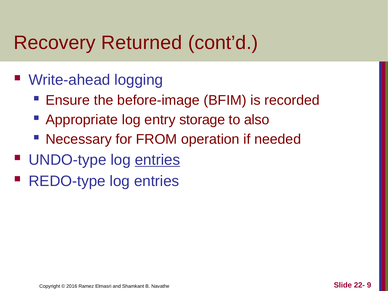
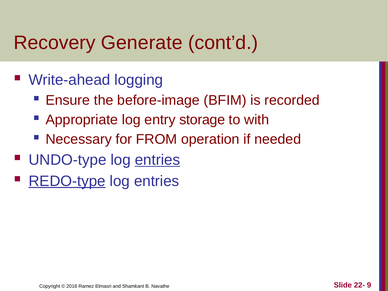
Returned: Returned -> Generate
also: also -> with
REDO-type underline: none -> present
